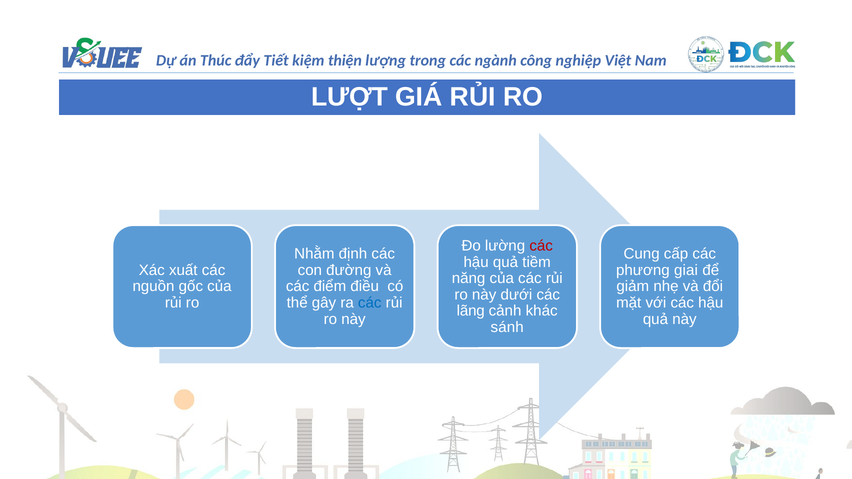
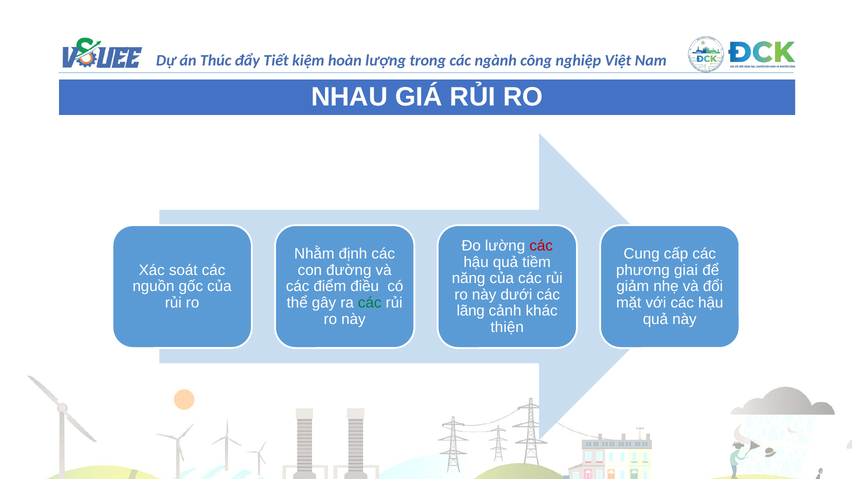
thiện: thiện -> hoàn
LƯỢT: LƯỢT -> NHAU
xuất: xuất -> soát
các at (370, 303) colour: blue -> green
sánh: sánh -> thiện
